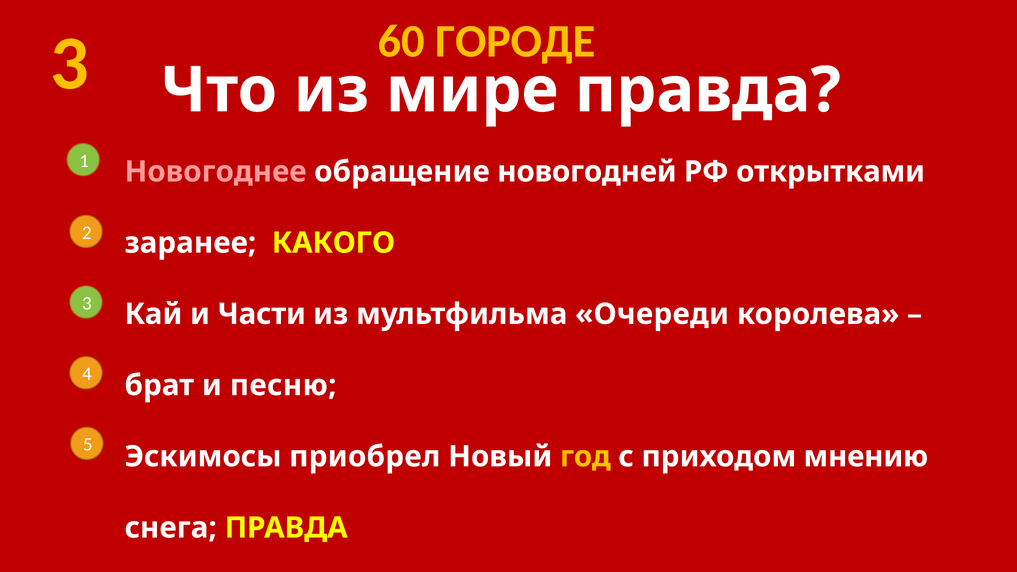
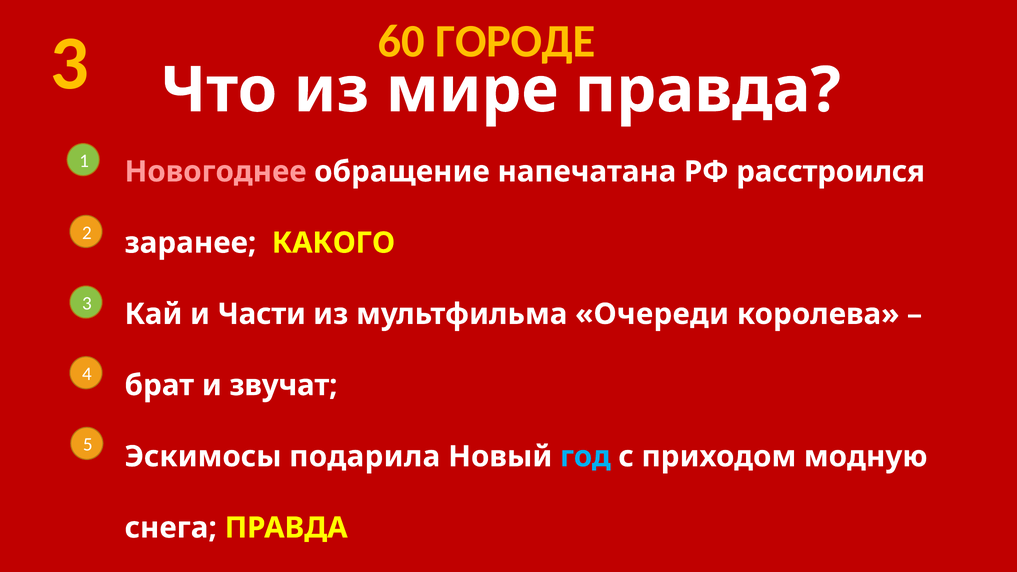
обращение новогодней: новогодней -> напечатана
открытками: открытками -> расстроился
песню: песню -> звучат
приобрел: приобрел -> подарила
год colour: yellow -> light blue
мнению: мнению -> модную
